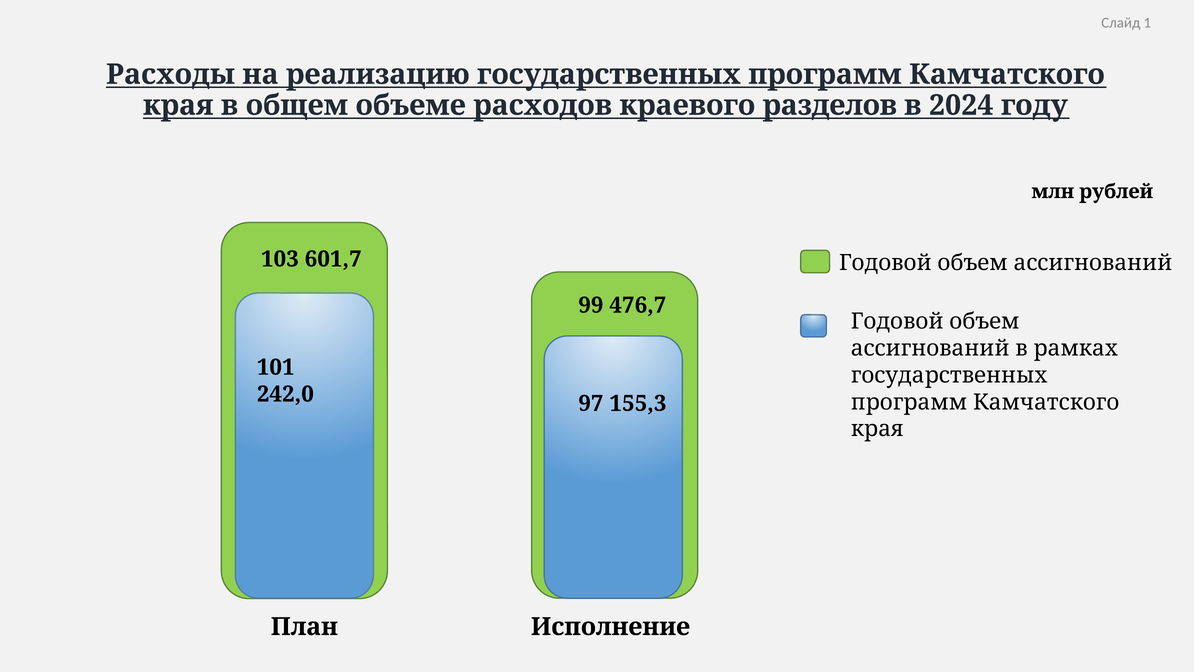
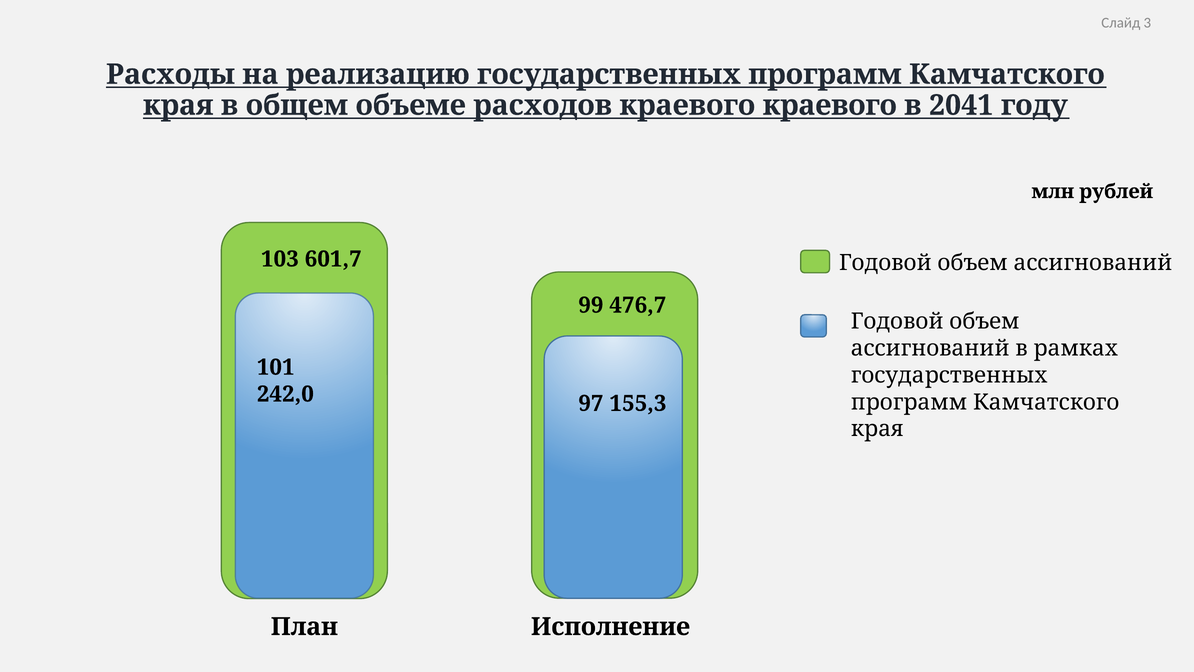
1: 1 -> 3
краевого разделов: разделов -> краевого
2024: 2024 -> 2041
